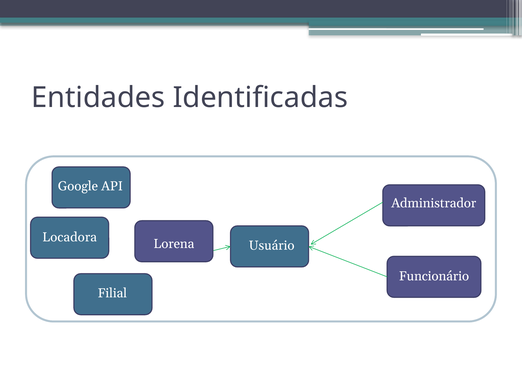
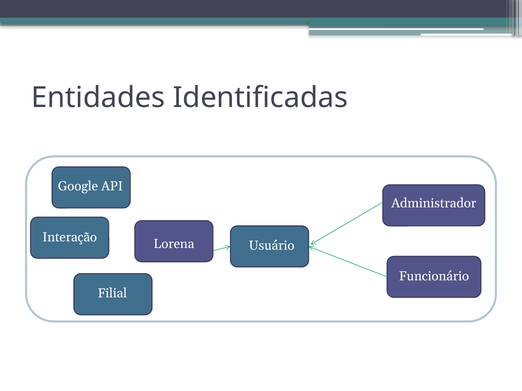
Locadora: Locadora -> Interação
